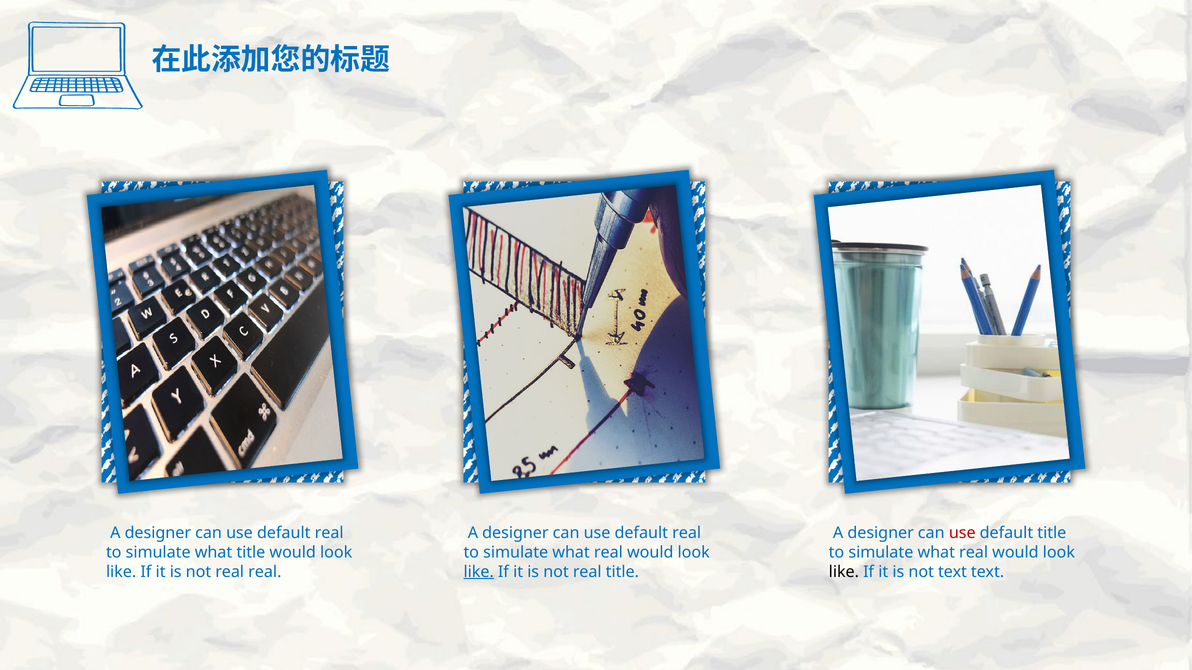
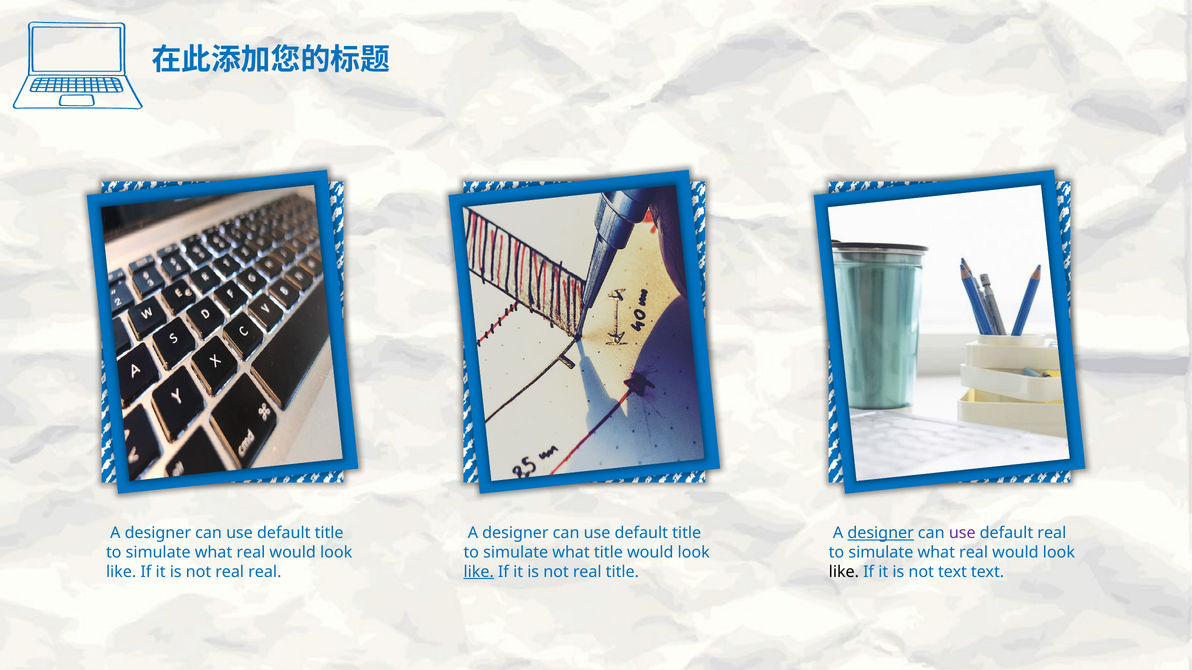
real at (329, 533): real -> title
real at (687, 533): real -> title
designer at (881, 533) underline: none -> present
use at (962, 533) colour: red -> purple
default title: title -> real
title at (251, 553): title -> real
real at (608, 553): real -> title
